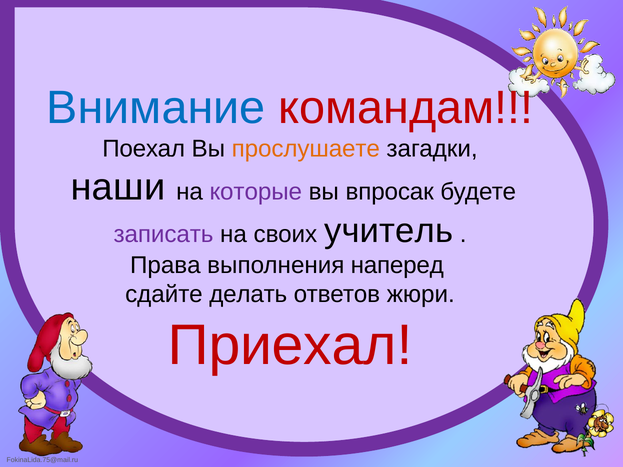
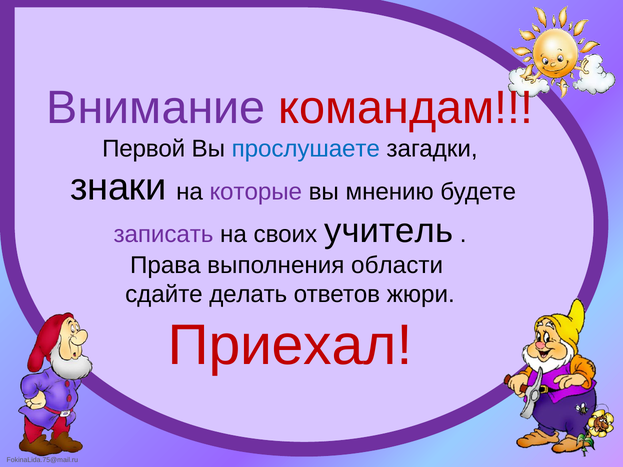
Внимание colour: blue -> purple
Поехал: Поехал -> Первой
прослушаете colour: orange -> blue
наши: наши -> знаки
впросак: впросак -> мнению
наперед: наперед -> области
